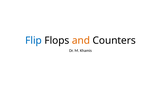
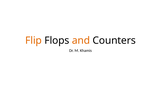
Flip colour: blue -> orange
